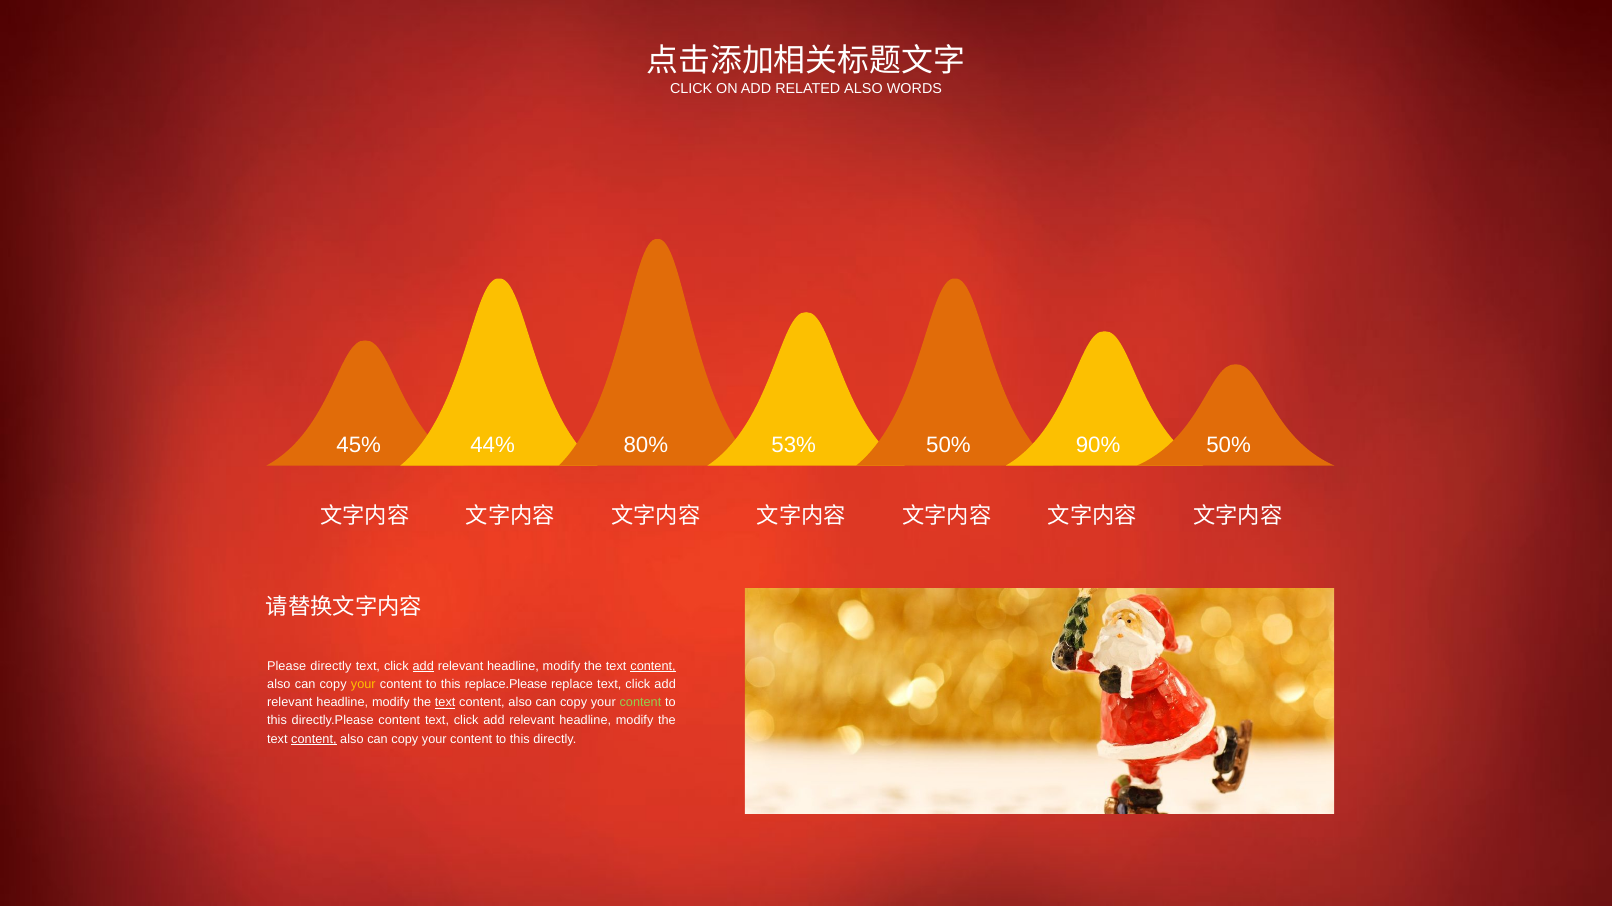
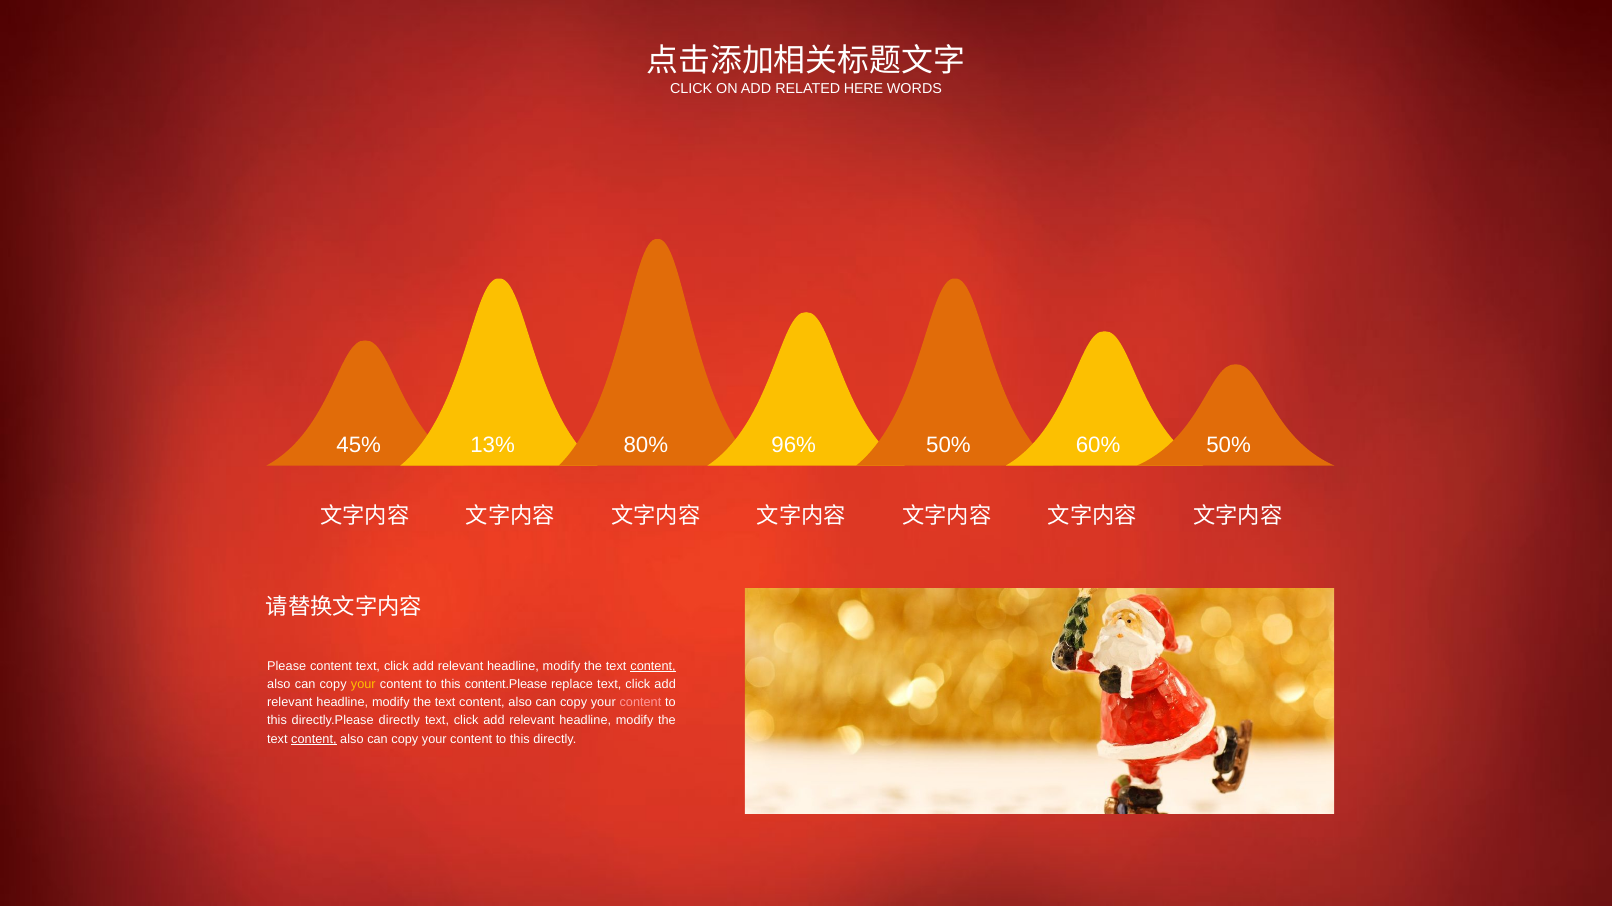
RELATED ALSO: ALSO -> HERE
44%: 44% -> 13%
53%: 53% -> 96%
90%: 90% -> 60%
Please directly: directly -> content
add at (423, 667) underline: present -> none
replace.Please: replace.Please -> content.Please
text at (445, 703) underline: present -> none
content at (640, 703) colour: light green -> pink
directly.Please content: content -> directly
